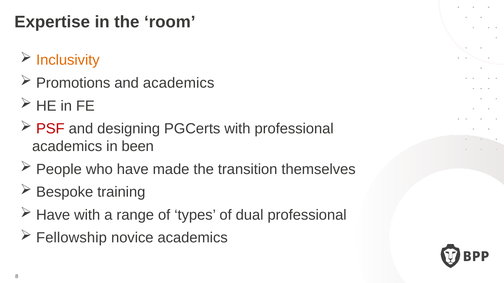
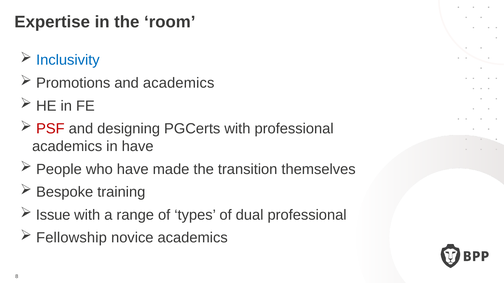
Inclusivity colour: orange -> blue
in been: been -> have
Have at (53, 215): Have -> Issue
